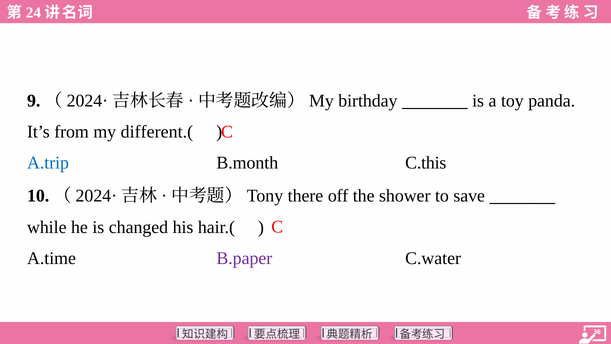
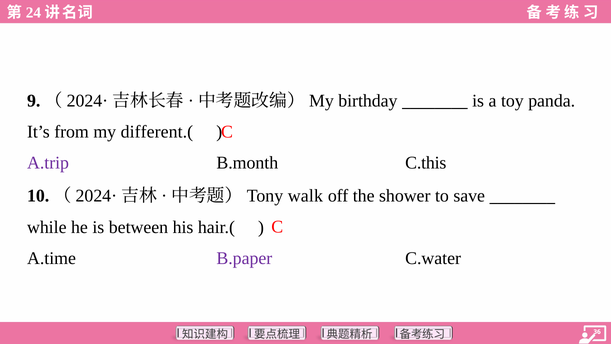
A.trip colour: blue -> purple
there: there -> walk
changed: changed -> between
